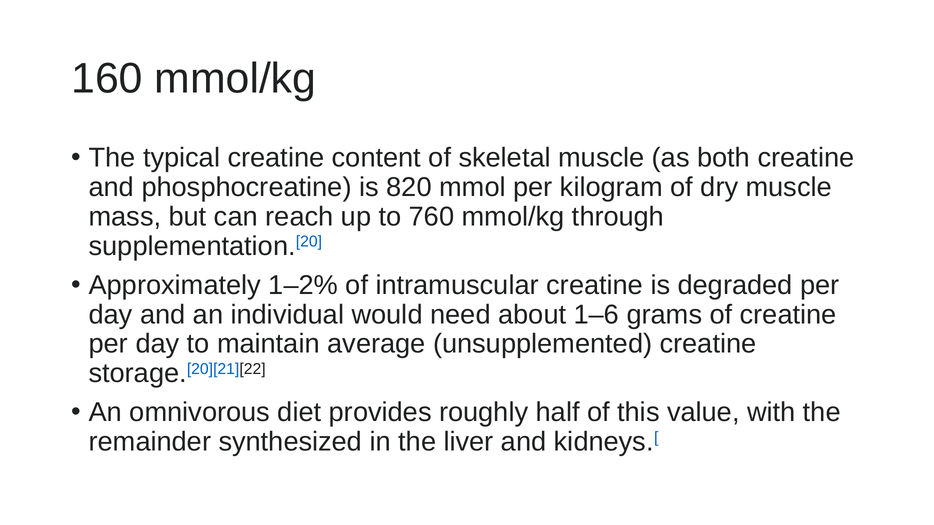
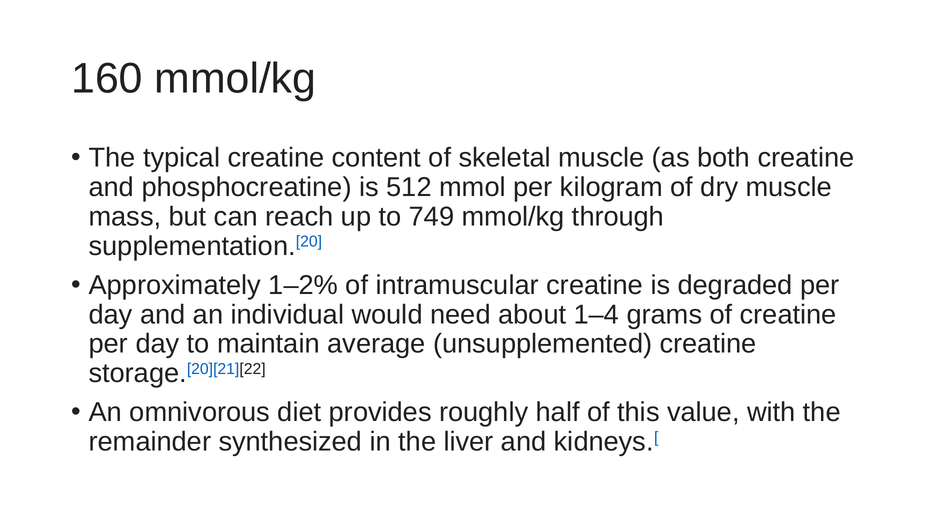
820: 820 -> 512
760: 760 -> 749
1–6: 1–6 -> 1–4
